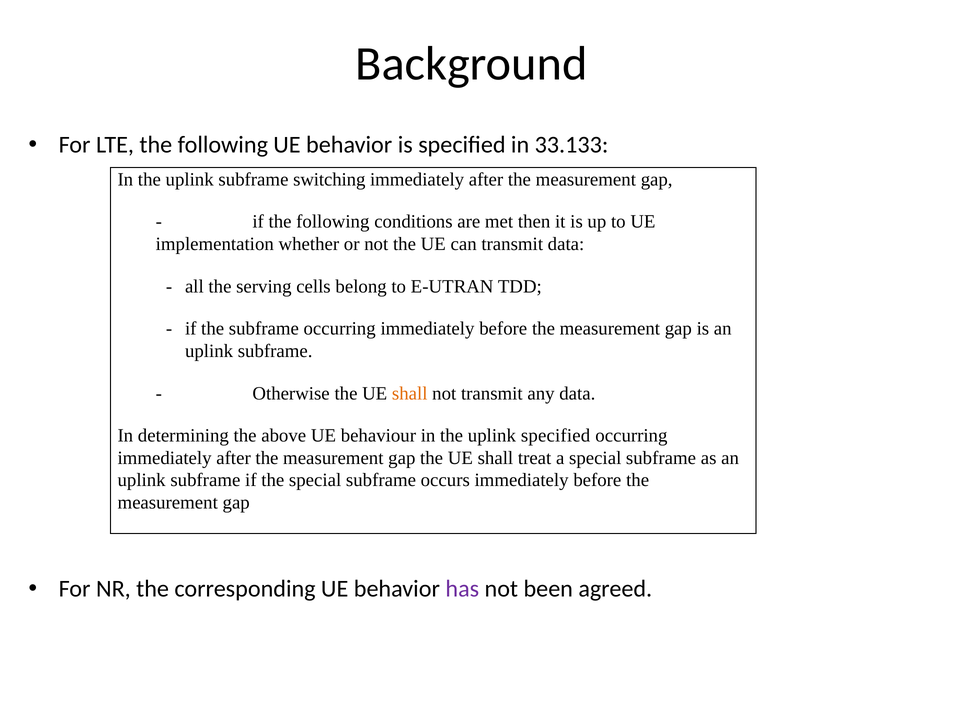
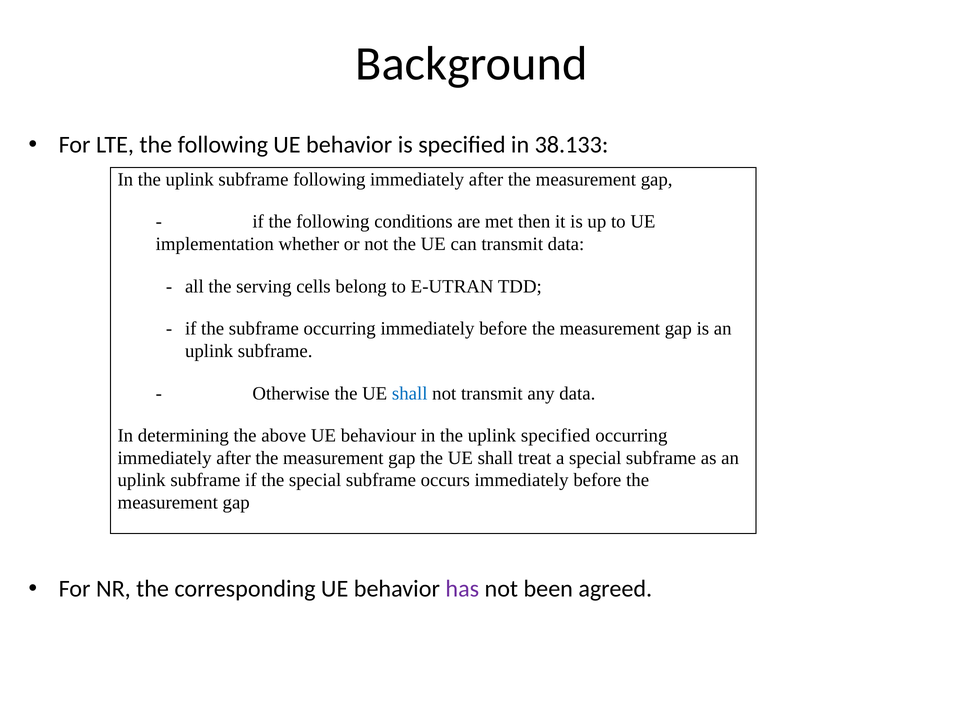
33.133: 33.133 -> 38.133
subframe switching: switching -> following
shall at (410, 393) colour: orange -> blue
